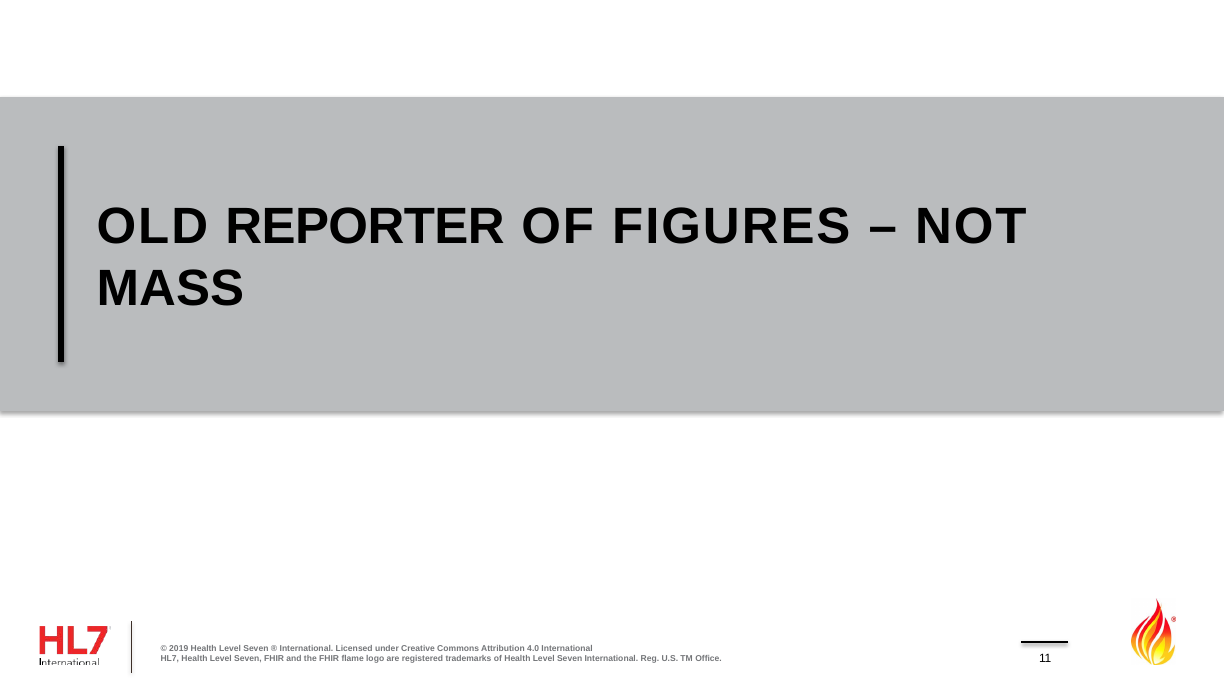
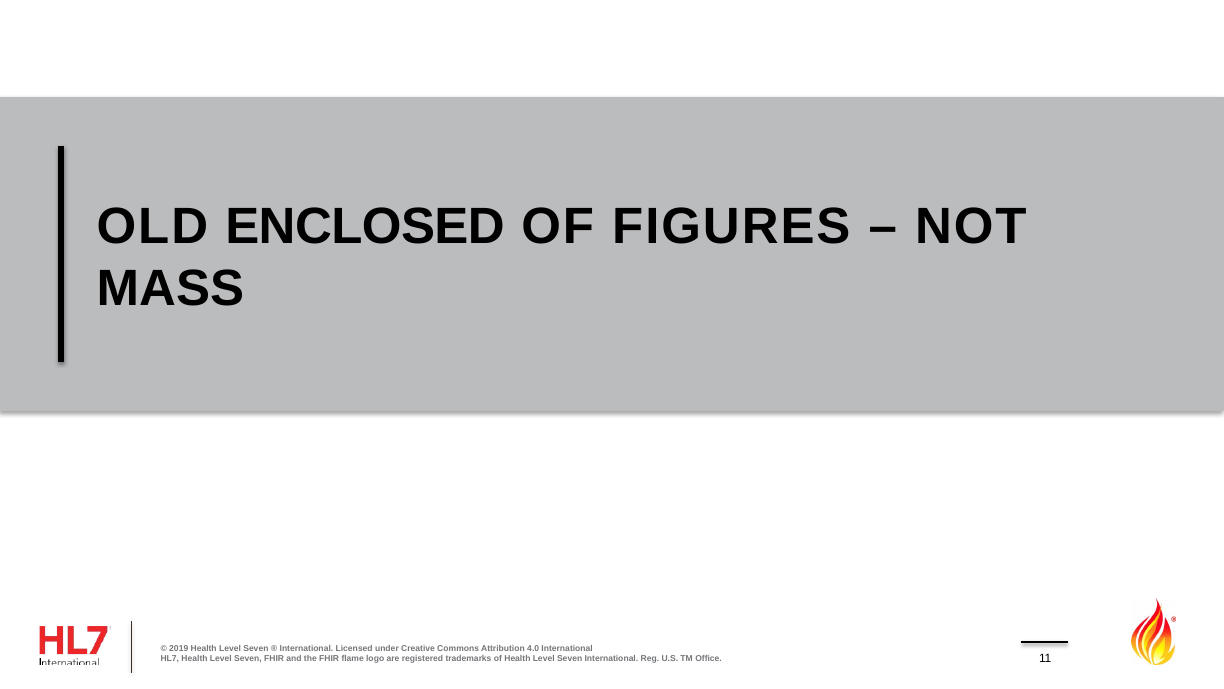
REPORTER: REPORTER -> ENCLOSED
